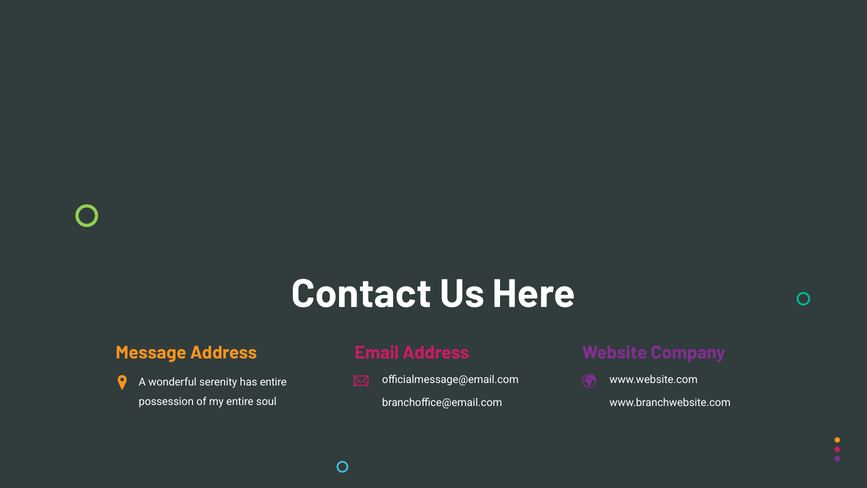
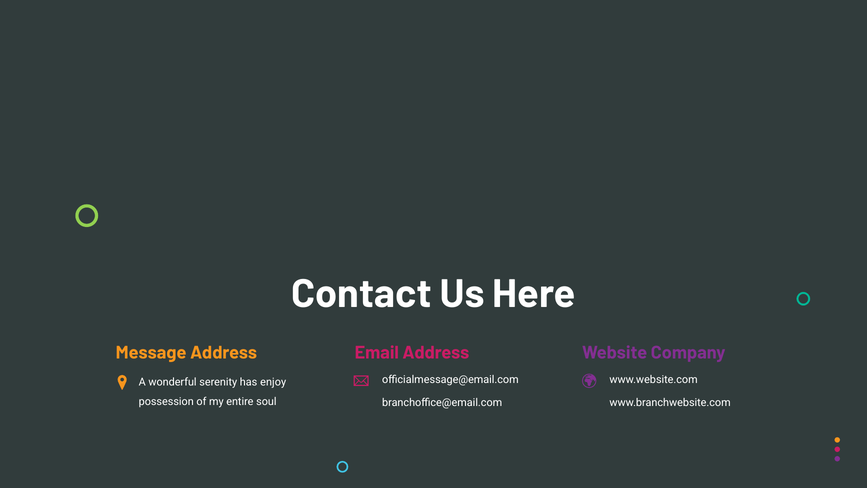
has entire: entire -> enjoy
